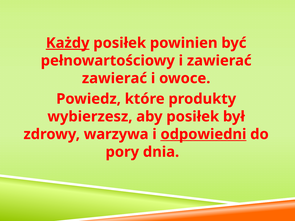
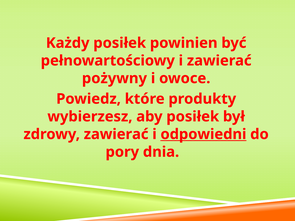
Każdy underline: present -> none
zawierać at (114, 78): zawierać -> pożywny
zdrowy warzywa: warzywa -> zawierać
